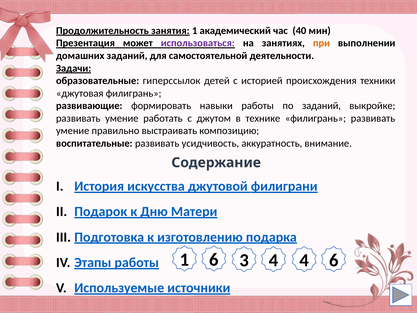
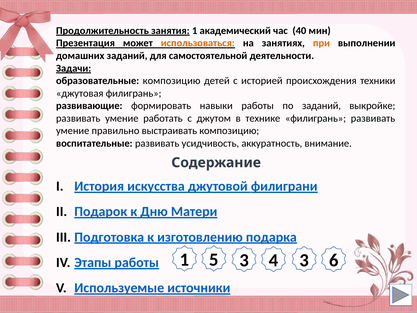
использоваться colour: purple -> orange
образовательные гиперссылок: гиперссылок -> композицию
1 6: 6 -> 5
4 4: 4 -> 3
